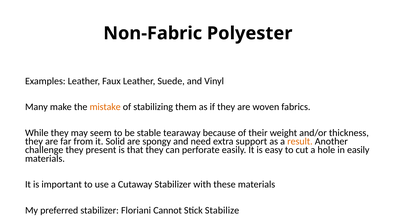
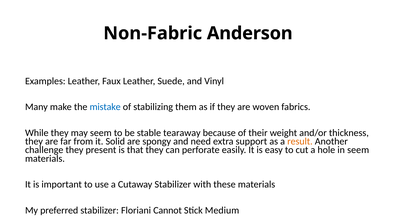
Polyester: Polyester -> Anderson
mistake colour: orange -> blue
in easily: easily -> seem
Stabilize: Stabilize -> Medium
